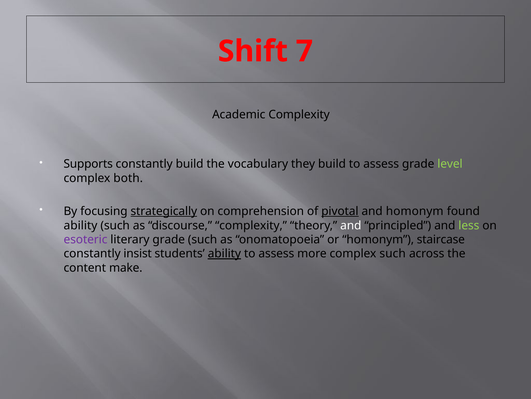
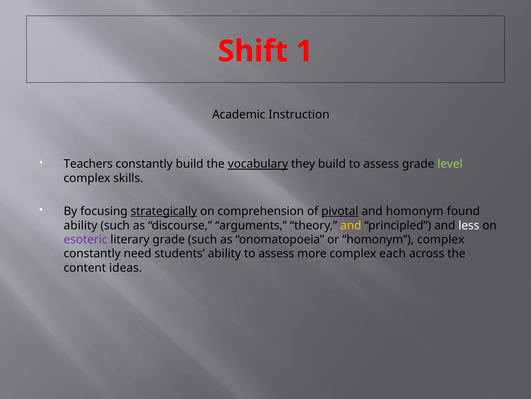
7: 7 -> 1
Academic Complexity: Complexity -> Instruction
Supports: Supports -> Teachers
vocabulary underline: none -> present
both: both -> skills
discourse complexity: complexity -> arguments
and at (351, 225) colour: white -> yellow
less colour: light green -> white
homonym staircase: staircase -> complex
insist: insist -> need
ability at (224, 253) underline: present -> none
complex such: such -> each
make: make -> ideas
